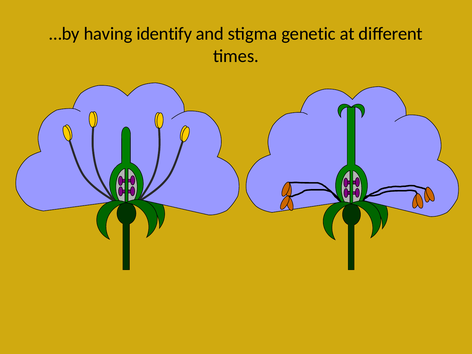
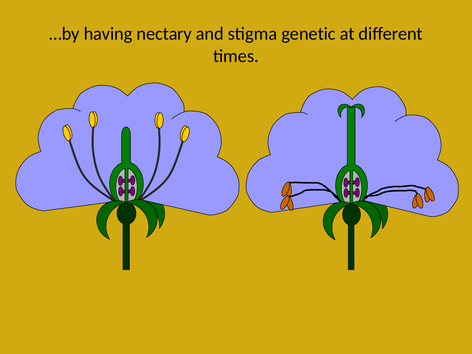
identify: identify -> nectary
